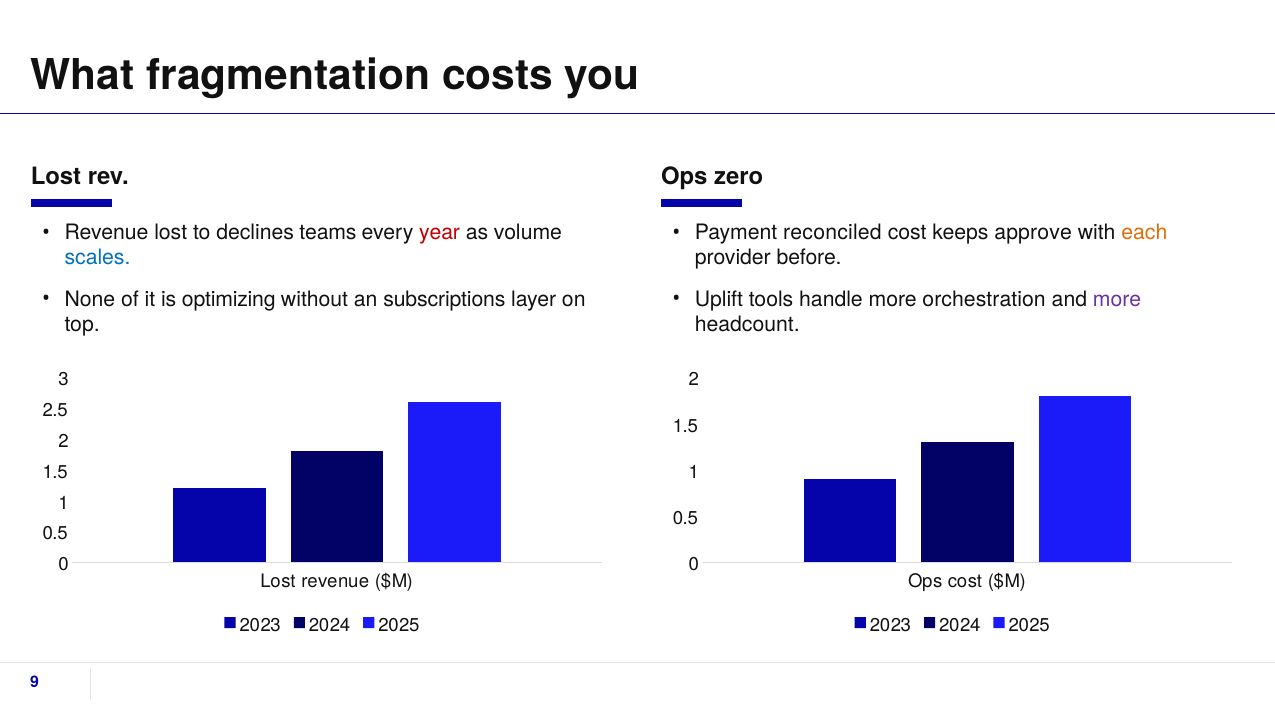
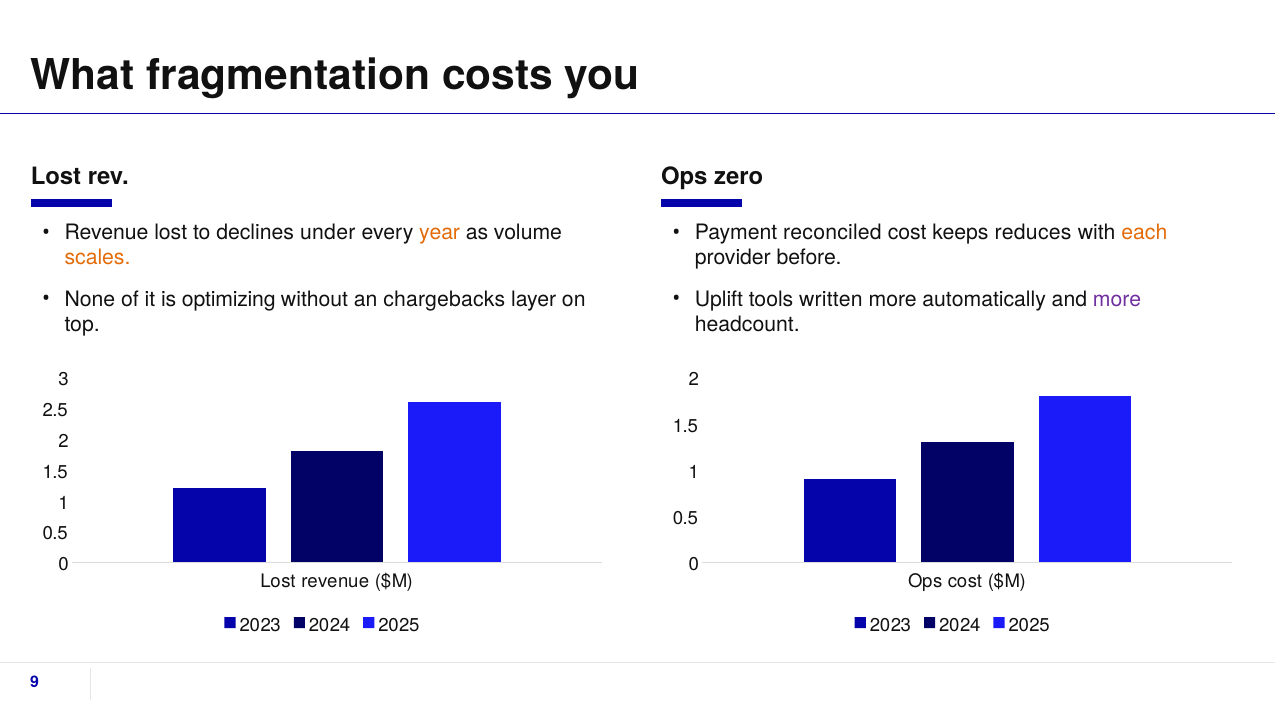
teams: teams -> under
year colour: red -> orange
approve: approve -> reduces
scales colour: blue -> orange
subscriptions: subscriptions -> chargebacks
handle: handle -> written
orchestration: orchestration -> automatically
